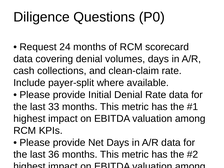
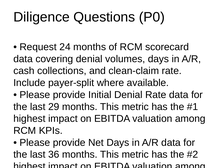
33: 33 -> 29
